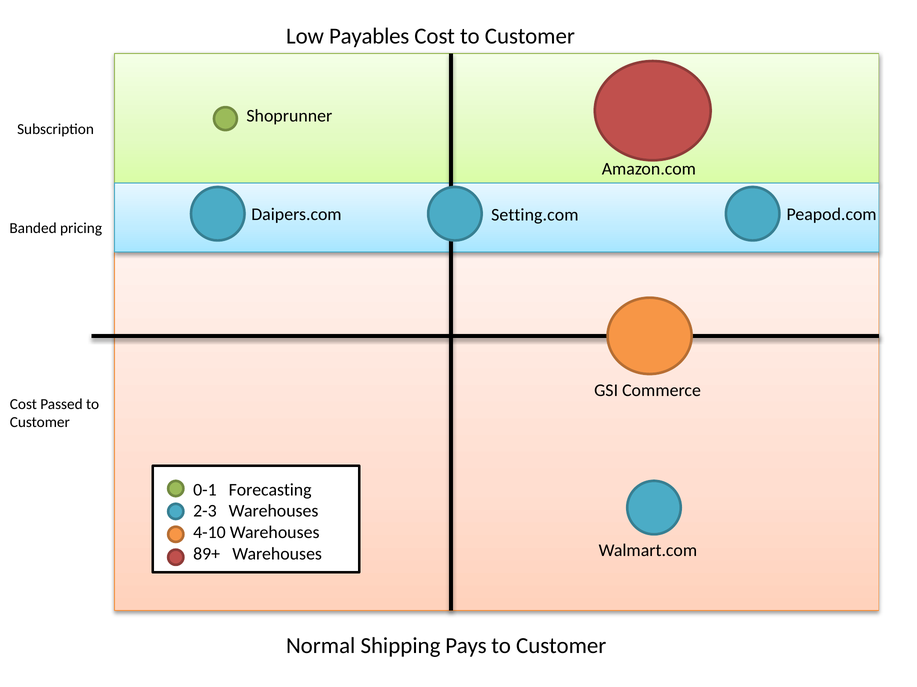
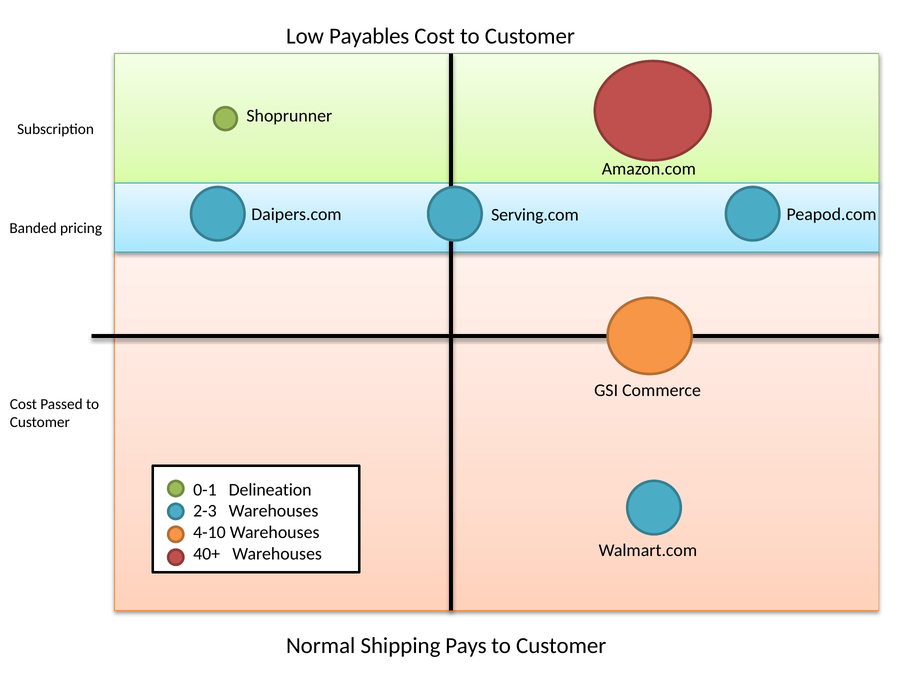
Setting.com: Setting.com -> Serving.com
Forecasting: Forecasting -> Delineation
89+: 89+ -> 40+
